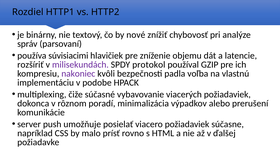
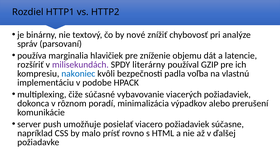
súvisiacimi: súvisiacimi -> marginalia
protokol: protokol -> literárny
nakoniec colour: purple -> blue
